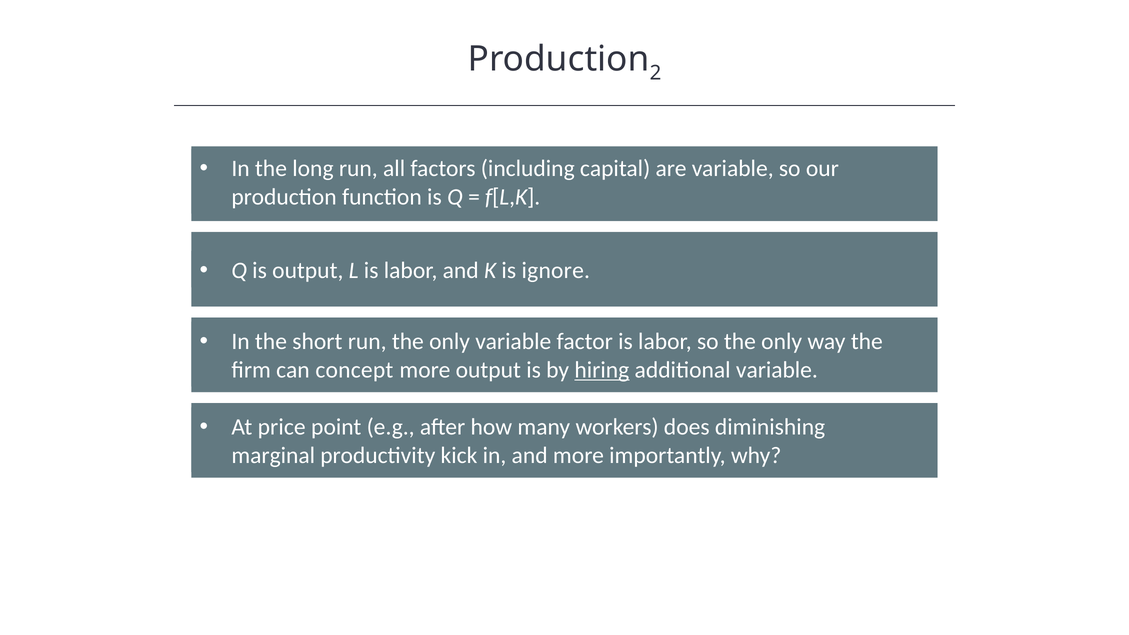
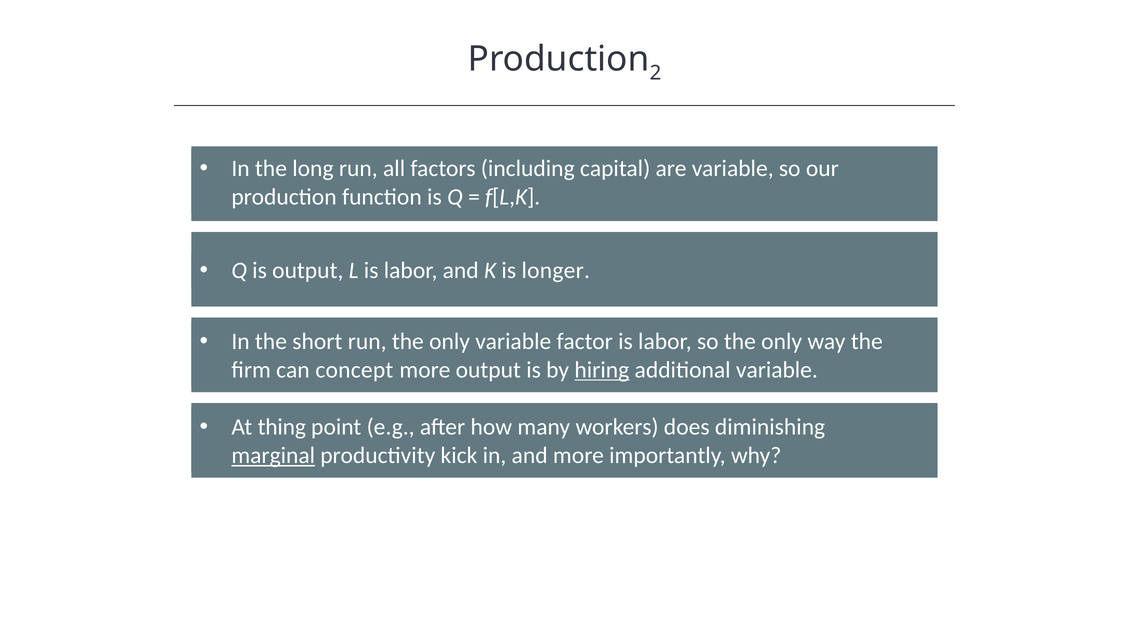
ignore: ignore -> longer
price: price -> thing
marginal underline: none -> present
